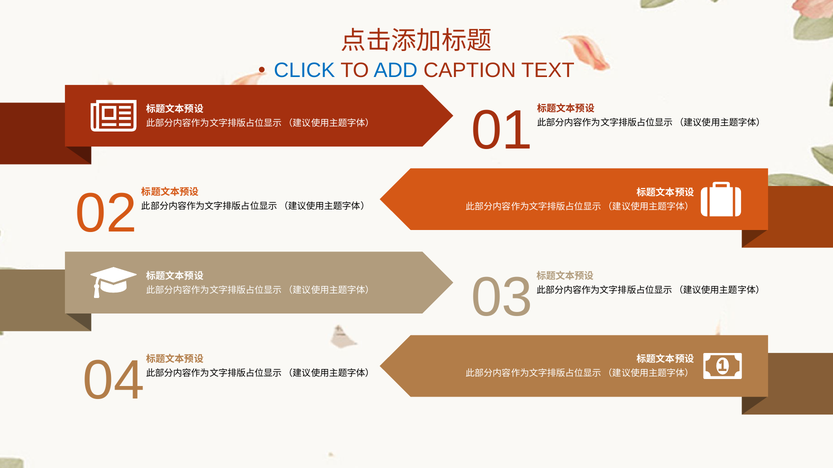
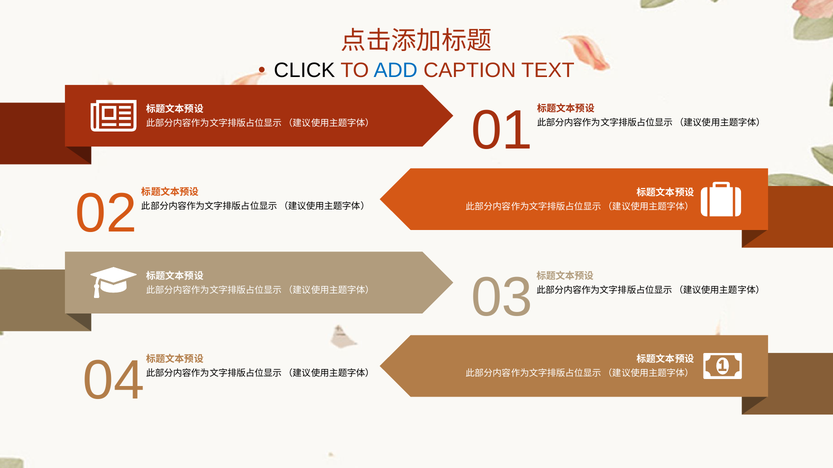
CLICK colour: blue -> black
